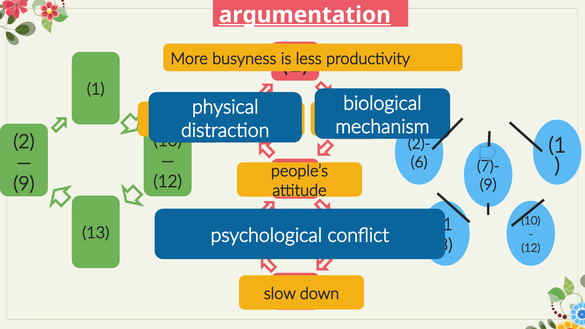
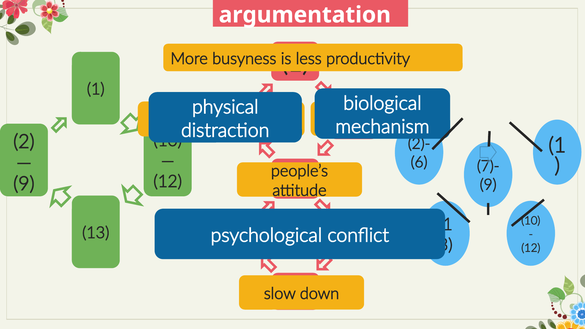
argumentation underline: present -> none
